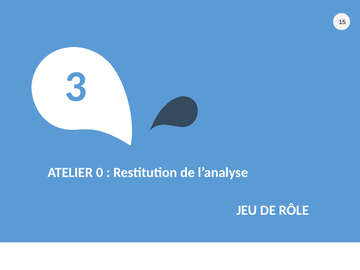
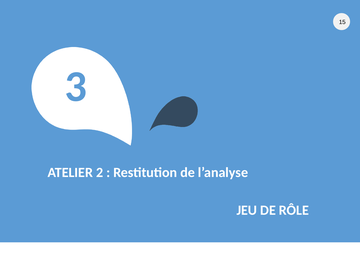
0: 0 -> 2
